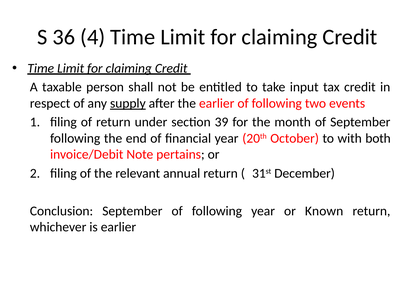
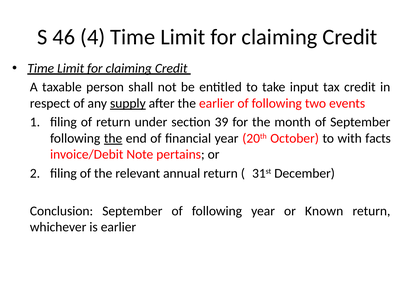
36: 36 -> 46
the at (113, 138) underline: none -> present
both: both -> facts
